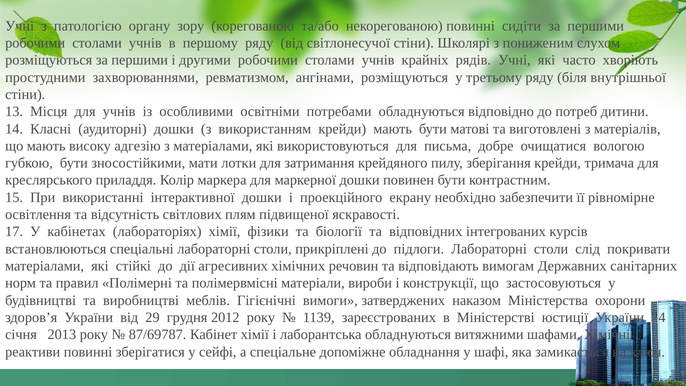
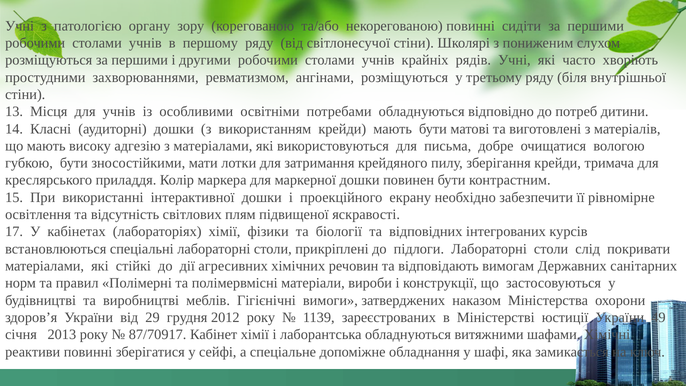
24: 24 -> 49
87/69787: 87/69787 -> 87/70917
